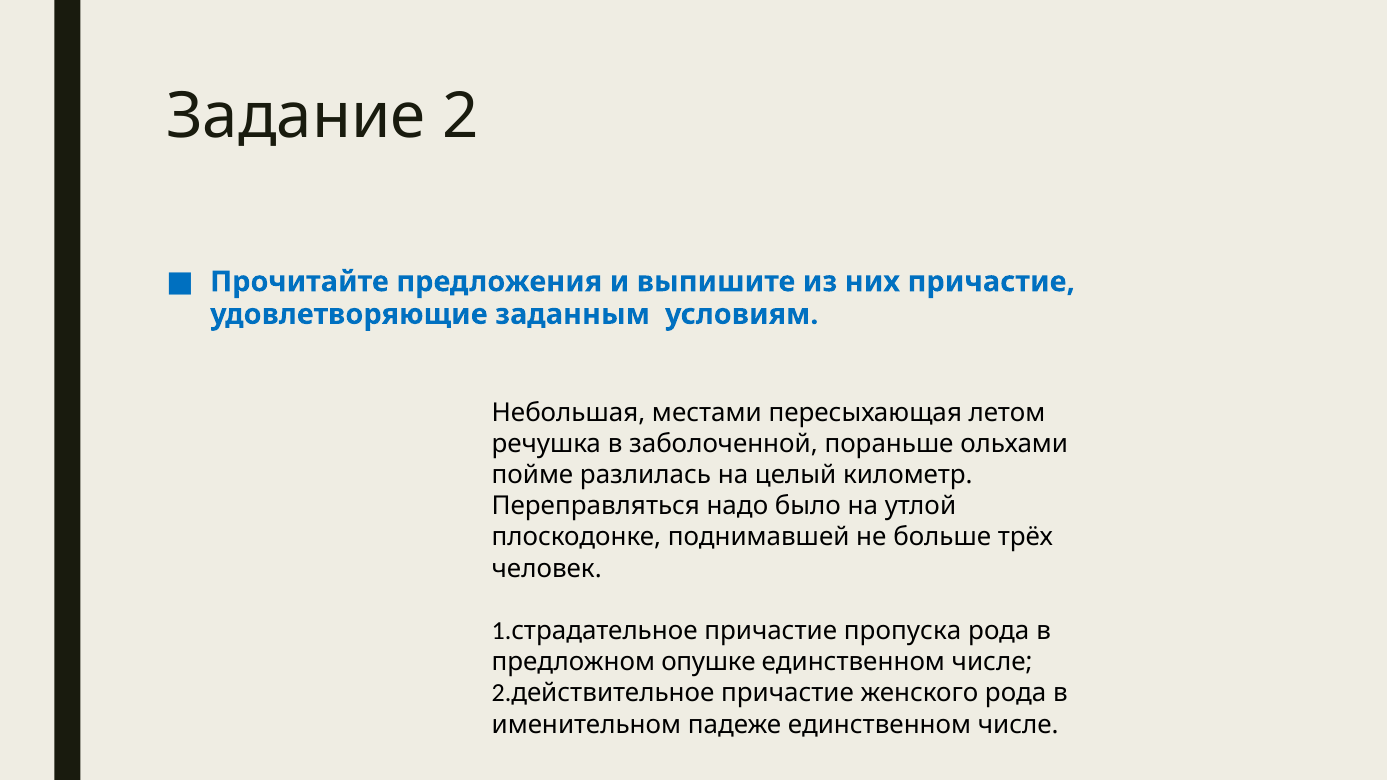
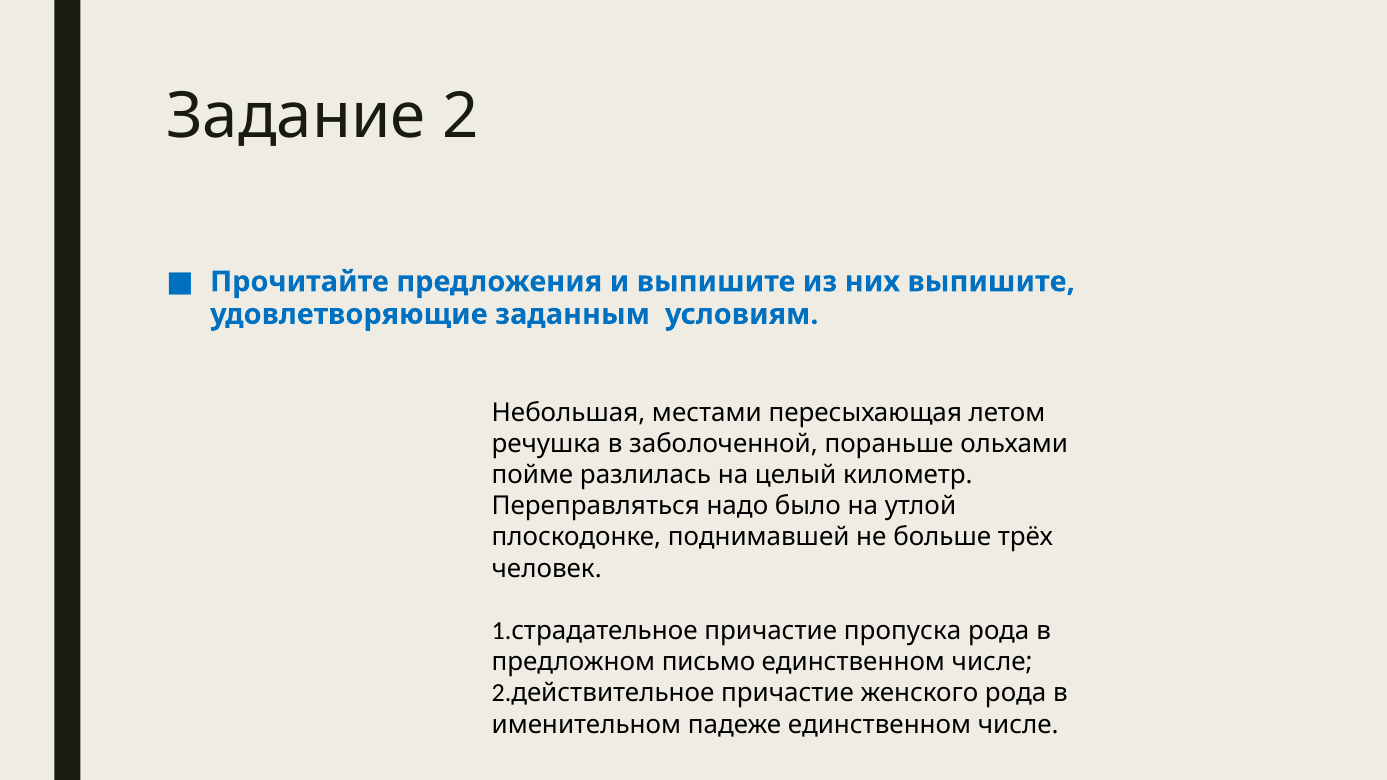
них причастие: причастие -> выпишите
опушке: опушке -> письмо
